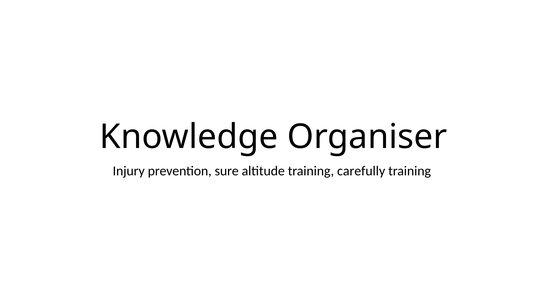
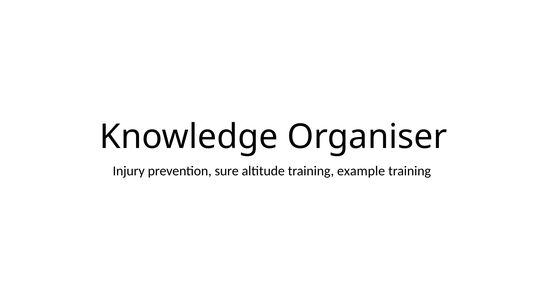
carefully: carefully -> example
